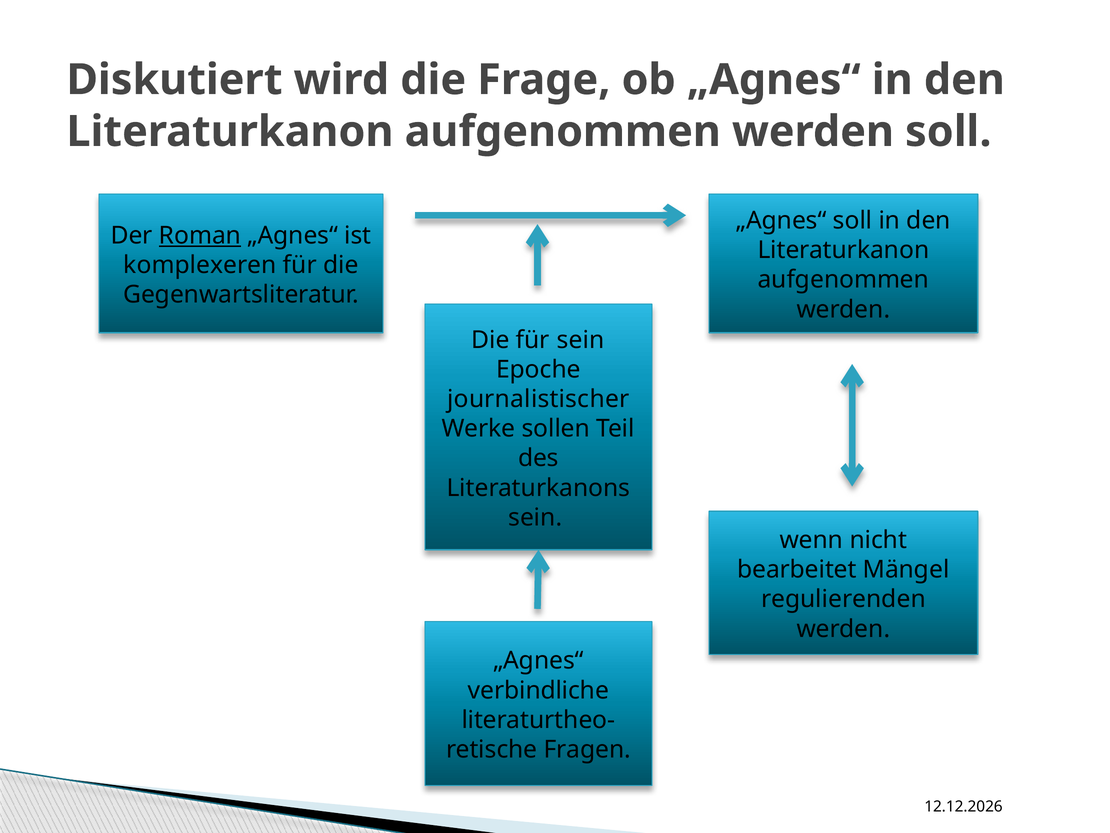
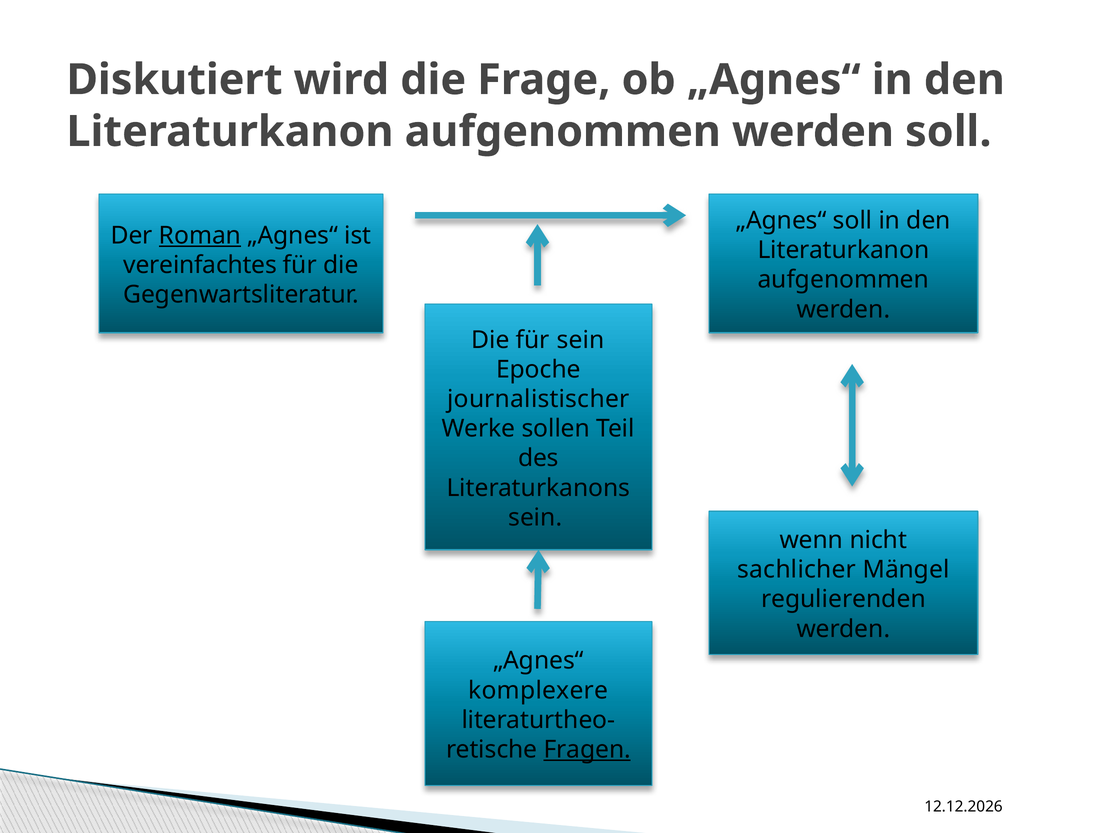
komplexeren: komplexeren -> vereinfachtes
bearbeitet: bearbeitet -> sachlicher
verbindliche: verbindliche -> komplexere
Fragen underline: none -> present
